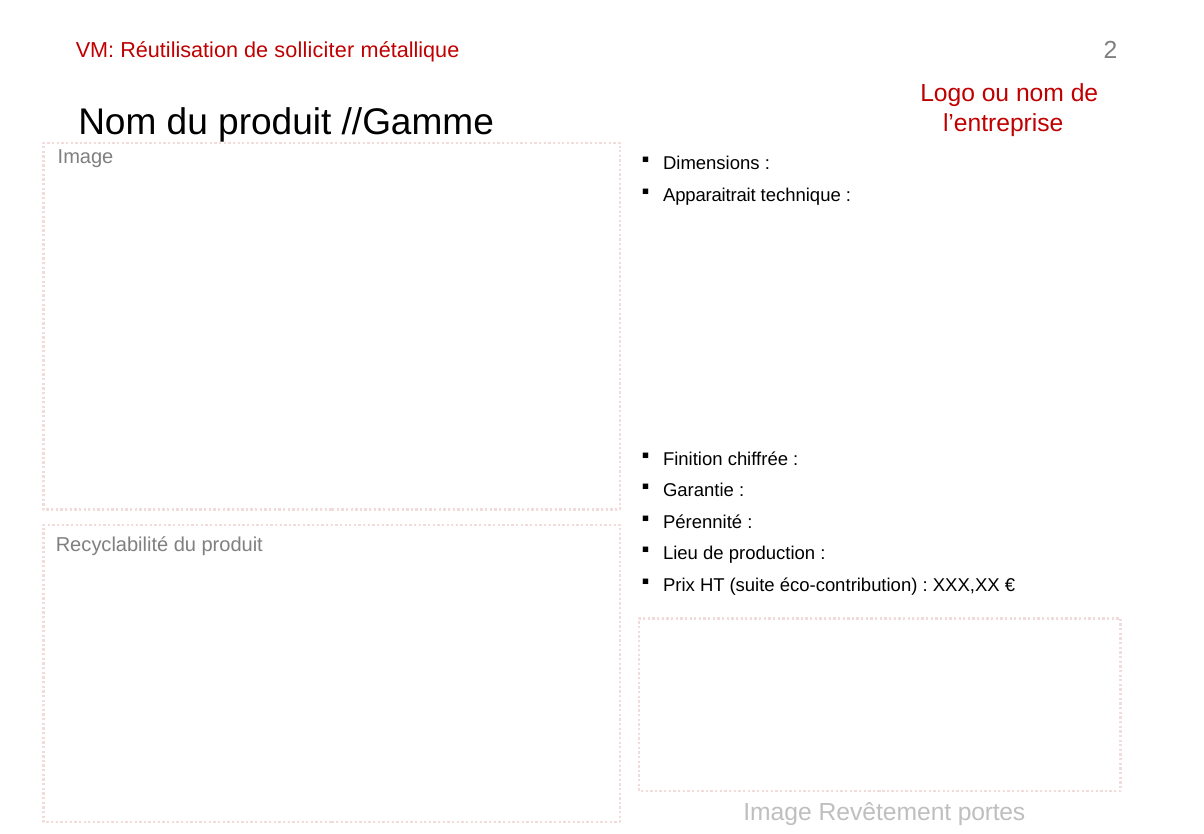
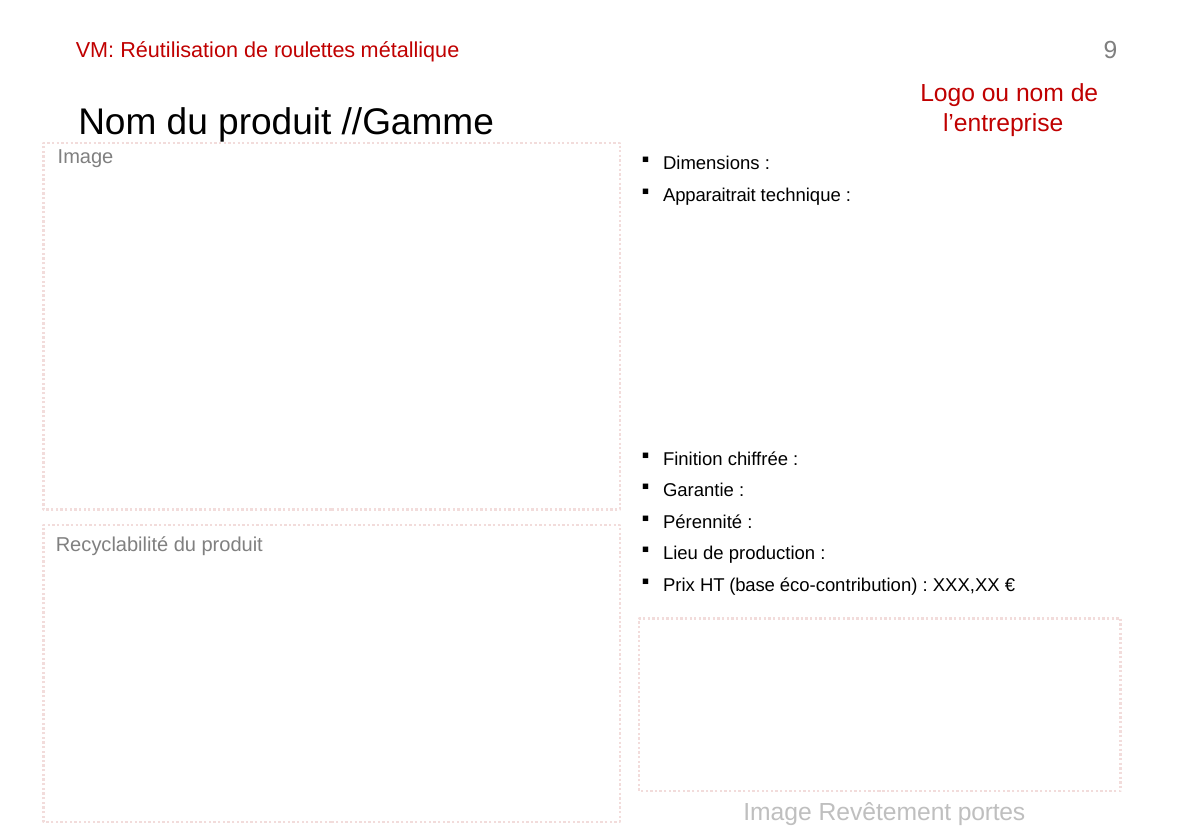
solliciter: solliciter -> roulettes
2: 2 -> 9
suite: suite -> base
